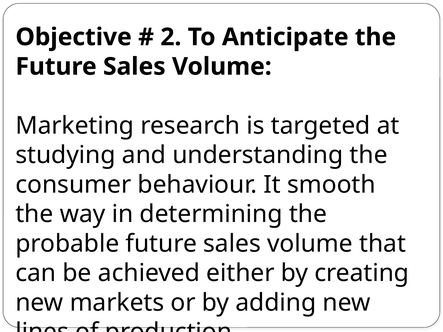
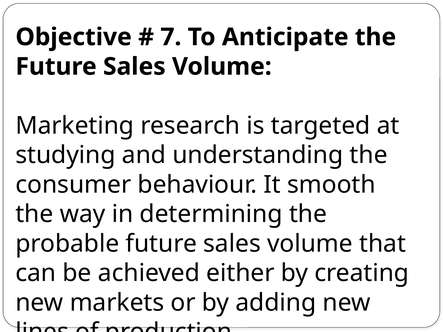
2: 2 -> 7
